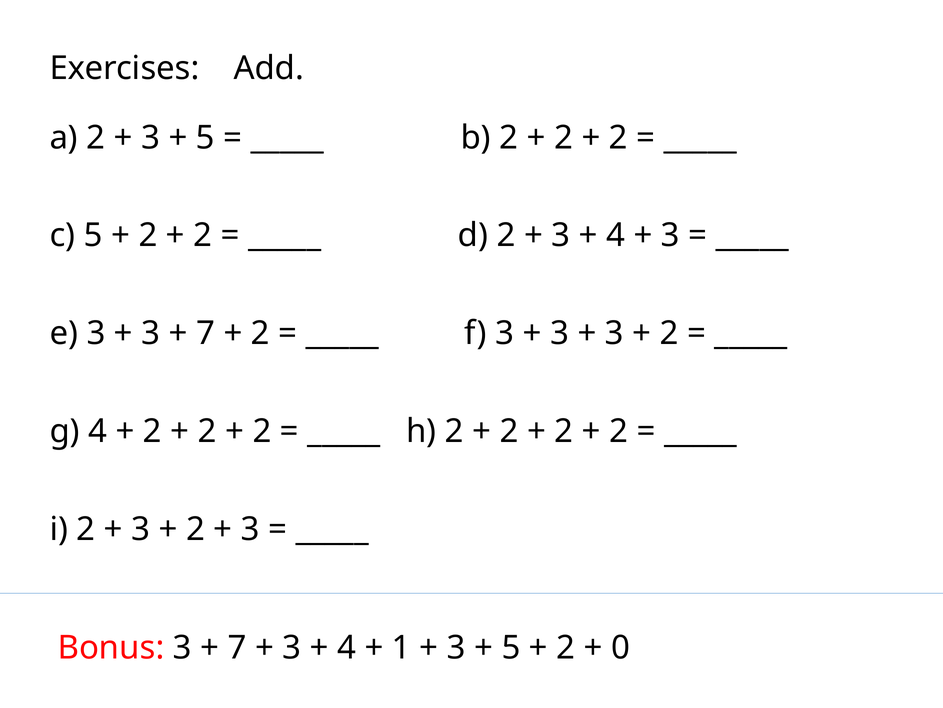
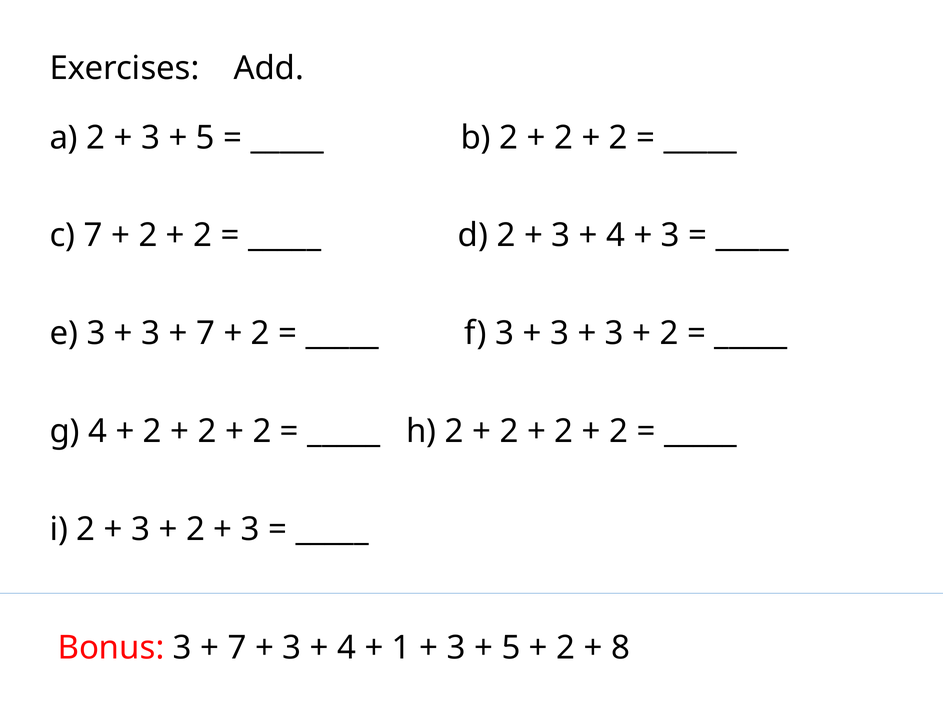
c 5: 5 -> 7
0: 0 -> 8
